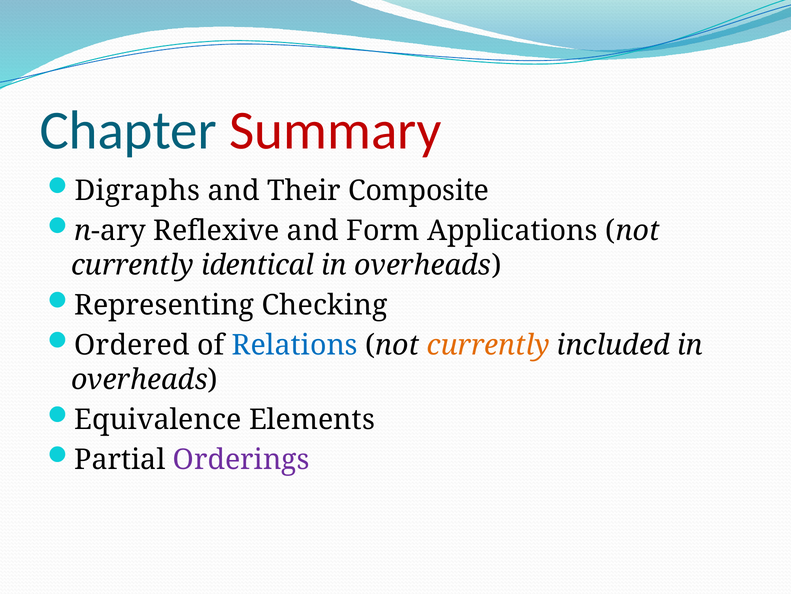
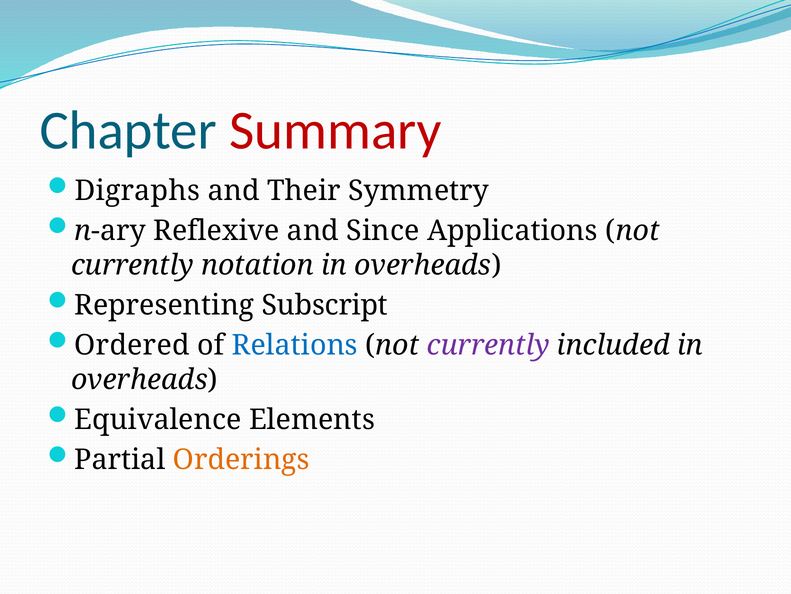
Composite: Composite -> Symmetry
Form: Form -> Since
identical: identical -> notation
Checking: Checking -> Subscript
currently at (488, 345) colour: orange -> purple
Orderings colour: purple -> orange
